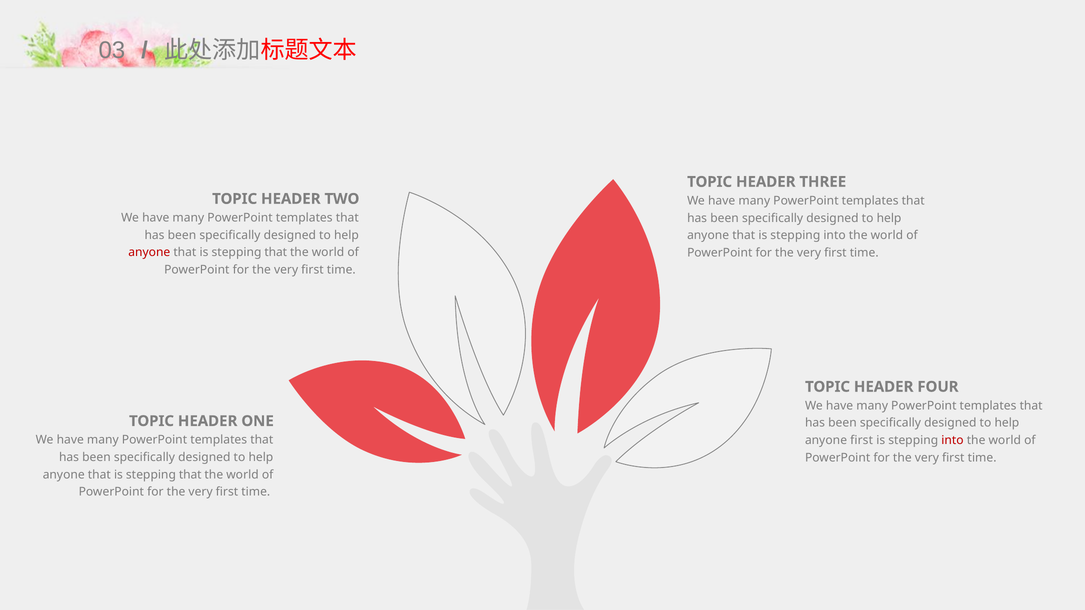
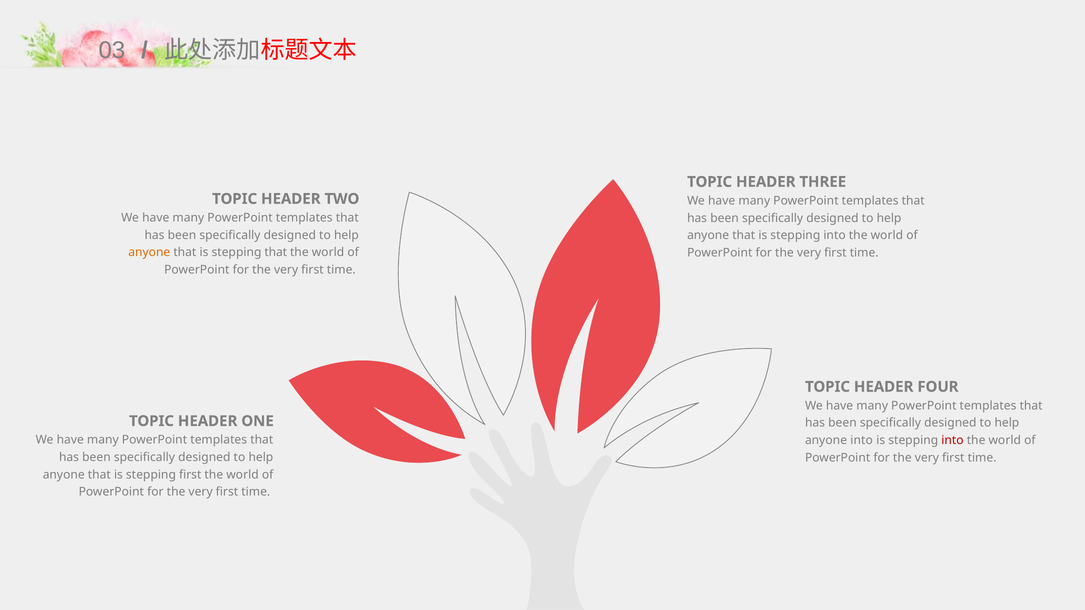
anyone at (149, 253) colour: red -> orange
anyone first: first -> into
that at (190, 475): that -> first
